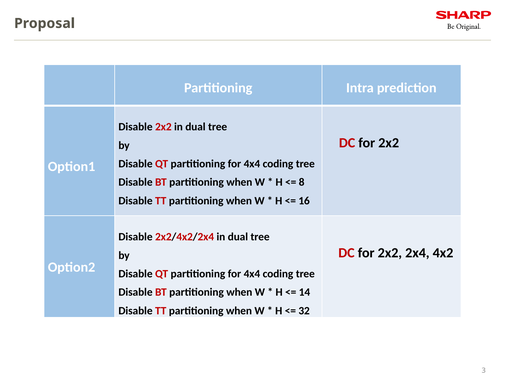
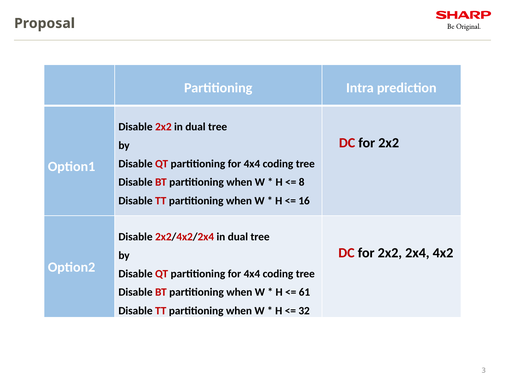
14: 14 -> 61
